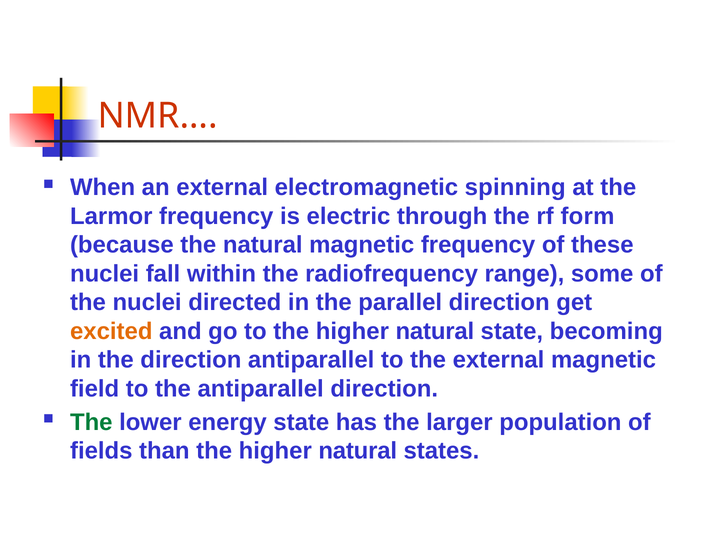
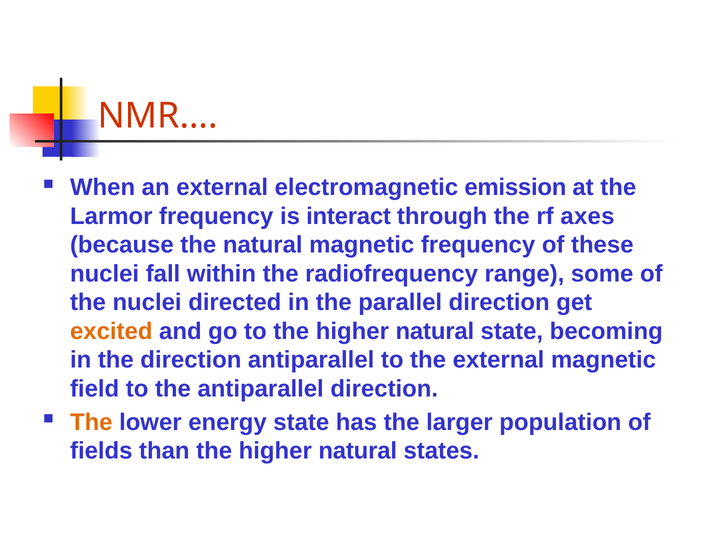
spinning: spinning -> emission
electric: electric -> interact
form: form -> axes
The at (91, 422) colour: green -> orange
